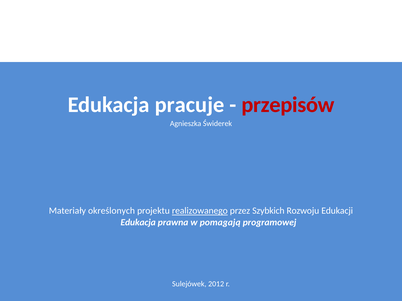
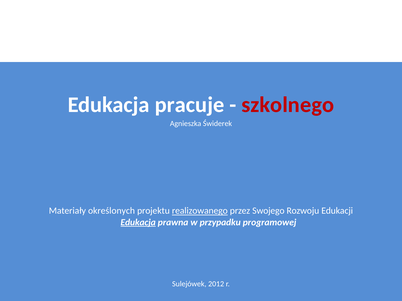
przepisów: przepisów -> szkolnego
Szybkich: Szybkich -> Swojego
Edukacja at (138, 223) underline: none -> present
pomagają: pomagają -> przypadku
